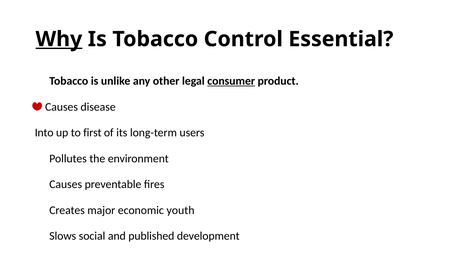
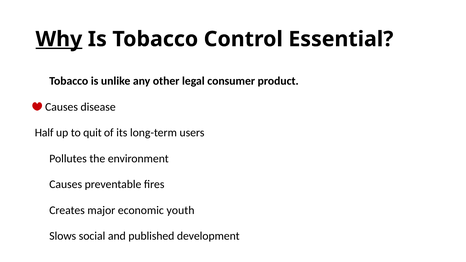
consumer underline: present -> none
Into: Into -> Half
first: first -> quit
